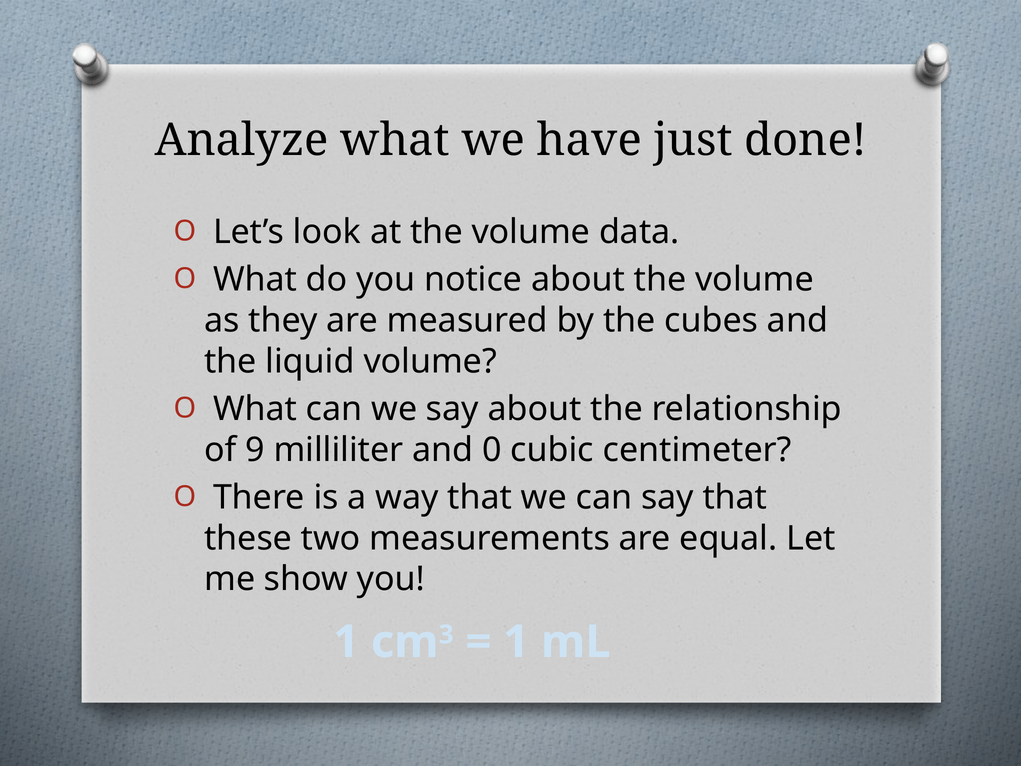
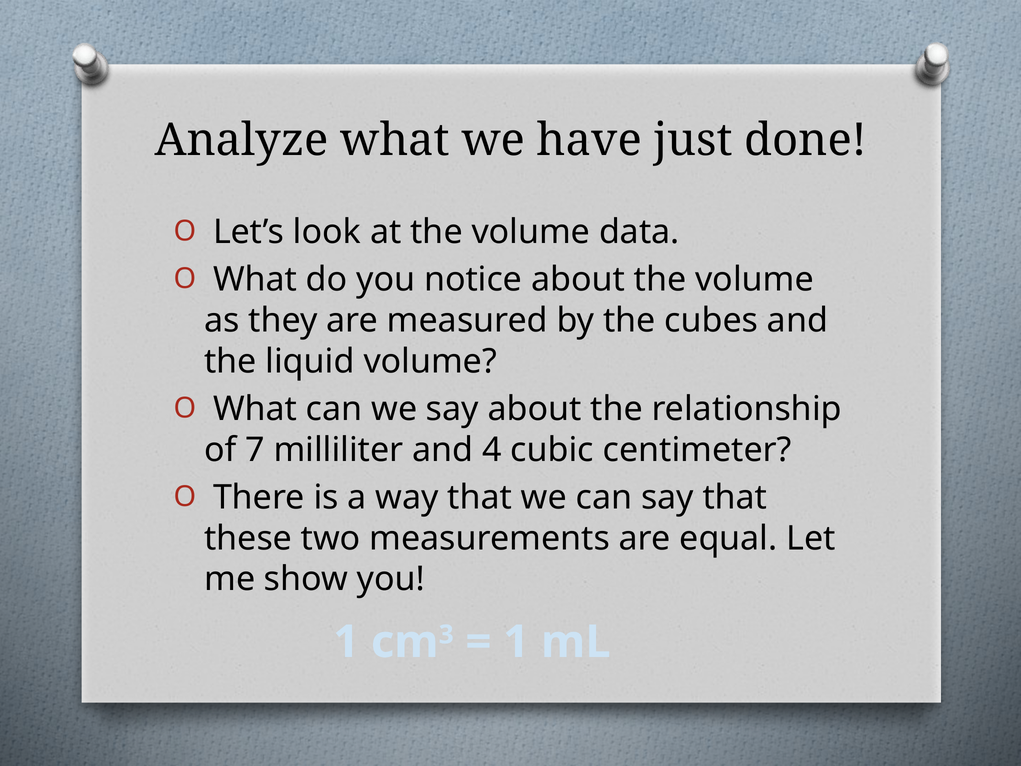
9: 9 -> 7
0: 0 -> 4
